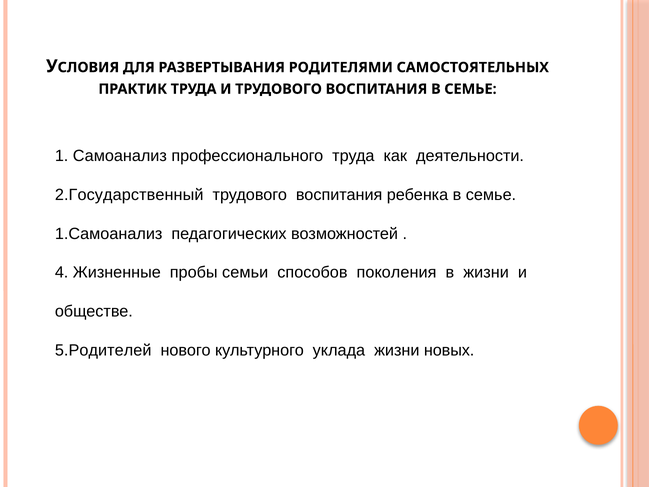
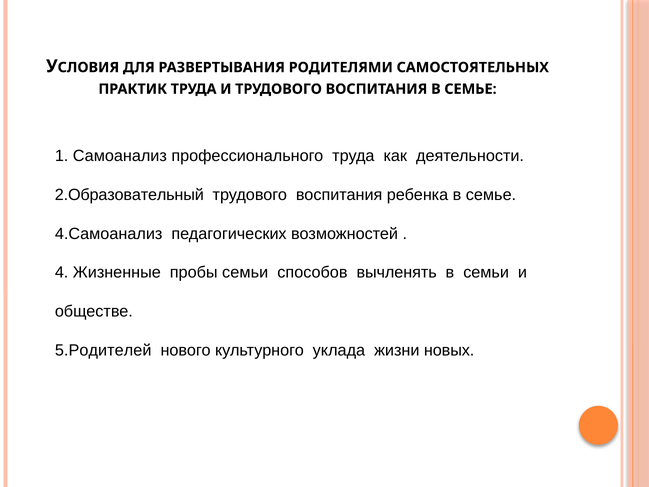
2.Государственный: 2.Государственный -> 2.Образовательный
1.Самоанализ: 1.Самоанализ -> 4.Самоанализ
поколения: поколения -> вычленять
в жизни: жизни -> семьи
